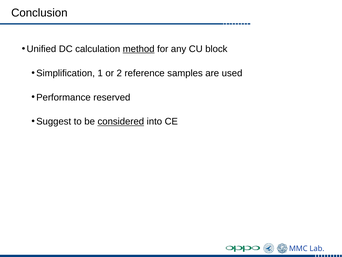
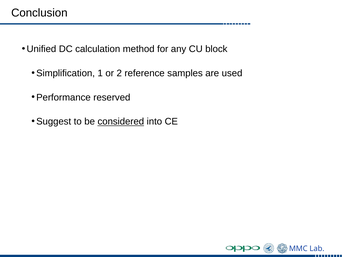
method underline: present -> none
